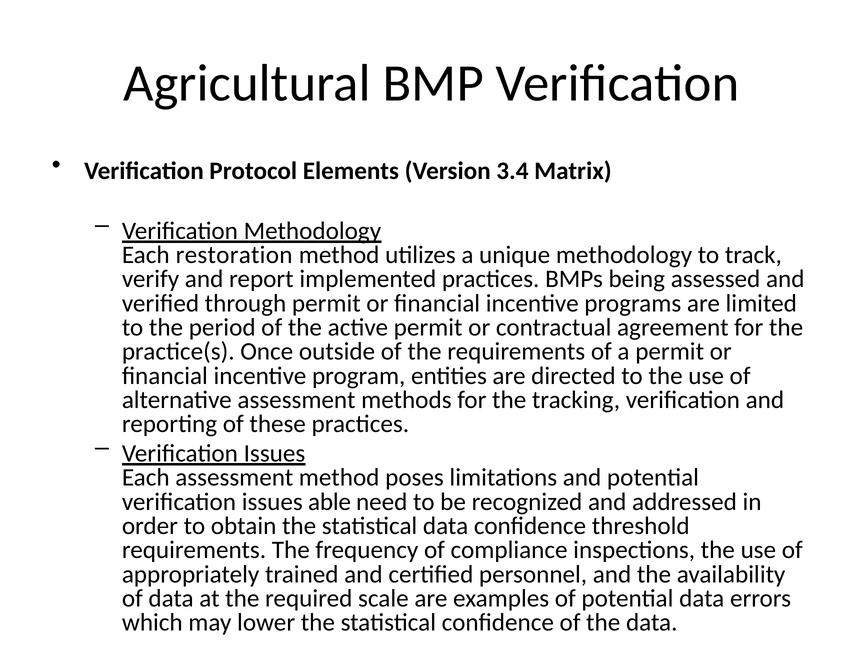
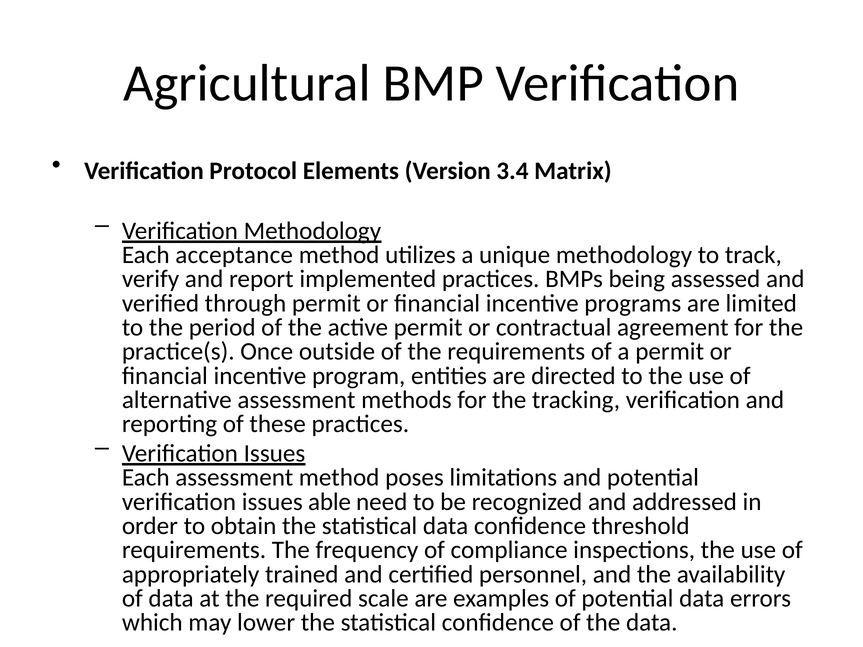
restoration: restoration -> acceptance
